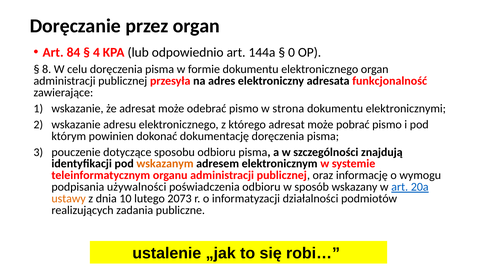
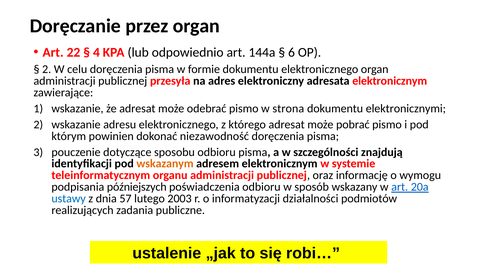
84: 84 -> 22
0: 0 -> 6
8 at (47, 69): 8 -> 2
adresata funkcjonalność: funkcjonalność -> elektronicznym
dokumentację: dokumentację -> niezawodność
używalności: używalności -> późniejszych
ustawy colour: orange -> blue
10: 10 -> 57
2073: 2073 -> 2003
